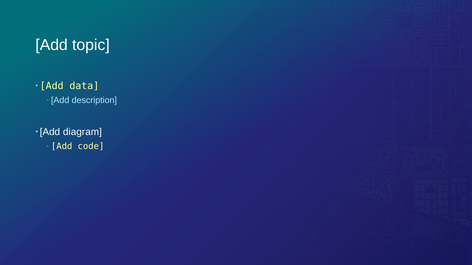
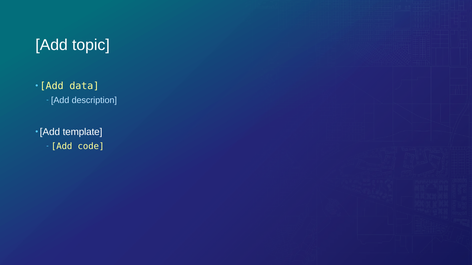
diagram: diagram -> template
